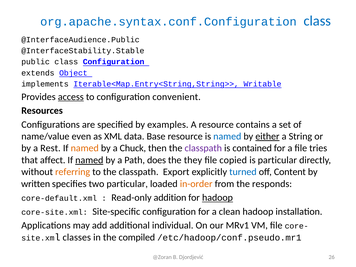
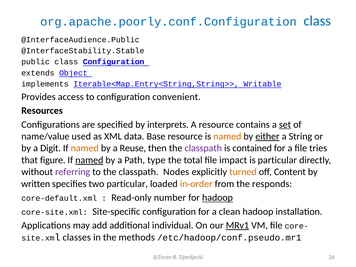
org.apache.syntax.conf.Configuration: org.apache.syntax.conf.Configuration -> org.apache.poorly.conf.Configuration
access underline: present -> none
examples: examples -> interprets
set underline: none -> present
even: even -> used
named at (227, 136) colour: blue -> orange
Rest: Rest -> Digit
Chuck: Chuck -> Reuse
affect: affect -> figure
does: does -> type
they: they -> total
copied: copied -> impact
referring colour: orange -> purple
Export: Export -> Nodes
turned colour: blue -> orange
addition: addition -> number
MRv1 underline: none -> present
compiled: compiled -> methods
